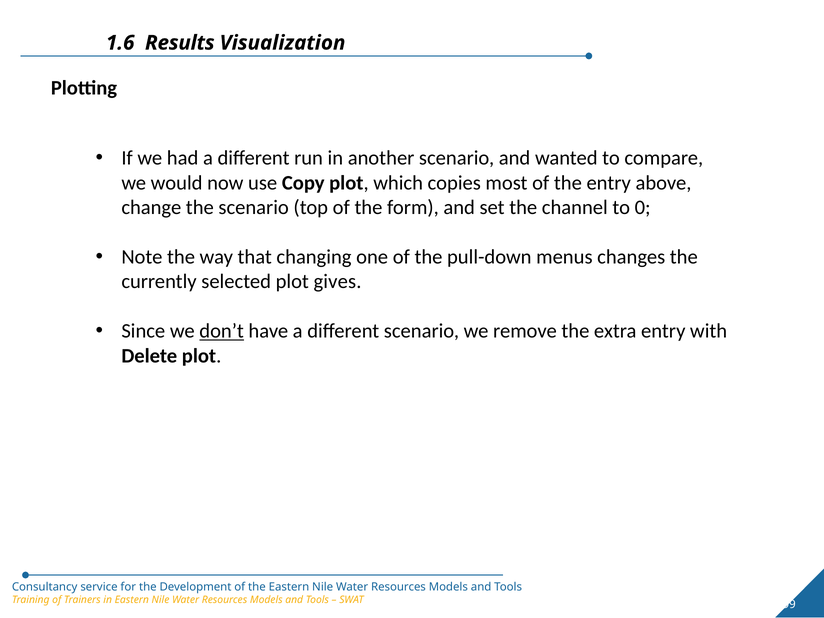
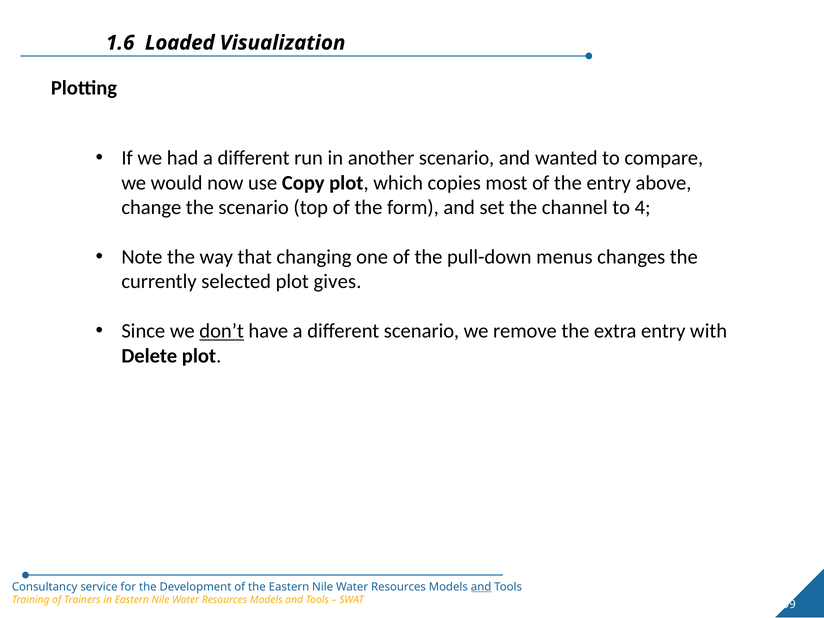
Results: Results -> Loaded
0: 0 -> 4
and at (481, 587) underline: none -> present
